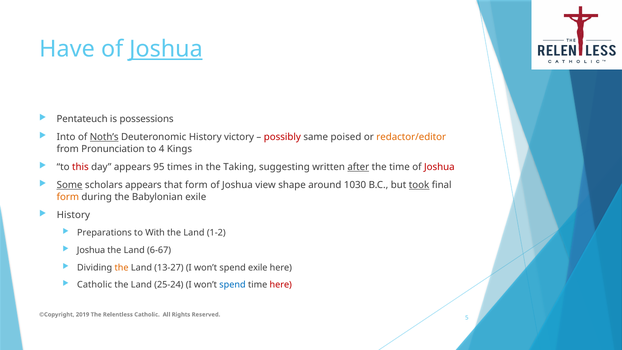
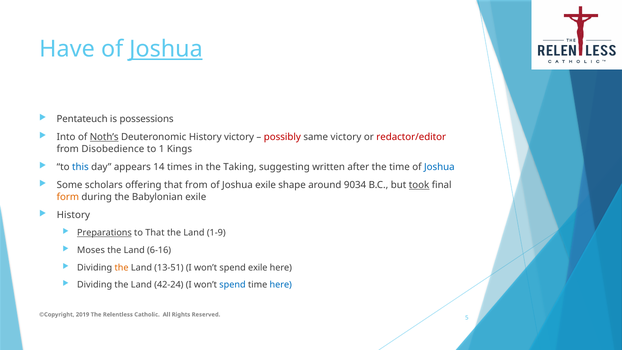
same poised: poised -> victory
redactor/editor colour: orange -> red
Pronunciation: Pronunciation -> Disobedience
4: 4 -> 1
this colour: red -> blue
95: 95 -> 14
after underline: present -> none
Joshua at (439, 167) colour: red -> blue
Some underline: present -> none
scholars appears: appears -> offering
that form: form -> from
Joshua view: view -> exile
1030: 1030 -> 9034
Preparations underline: none -> present
to With: With -> That
1-2: 1-2 -> 1-9
Joshua at (91, 250): Joshua -> Moses
6-67: 6-67 -> 6-16
13-27: 13-27 -> 13-51
Catholic at (95, 285): Catholic -> Dividing
25-24: 25-24 -> 42-24
here at (281, 285) colour: red -> blue
